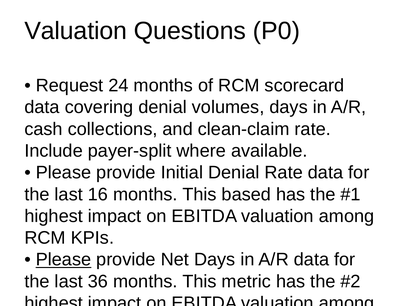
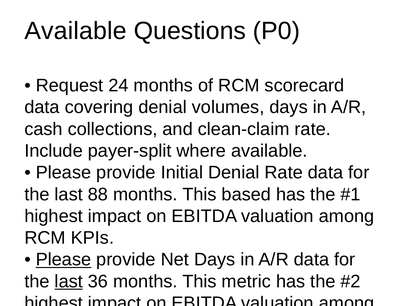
Valuation at (76, 31): Valuation -> Available
16: 16 -> 88
last at (69, 281) underline: none -> present
